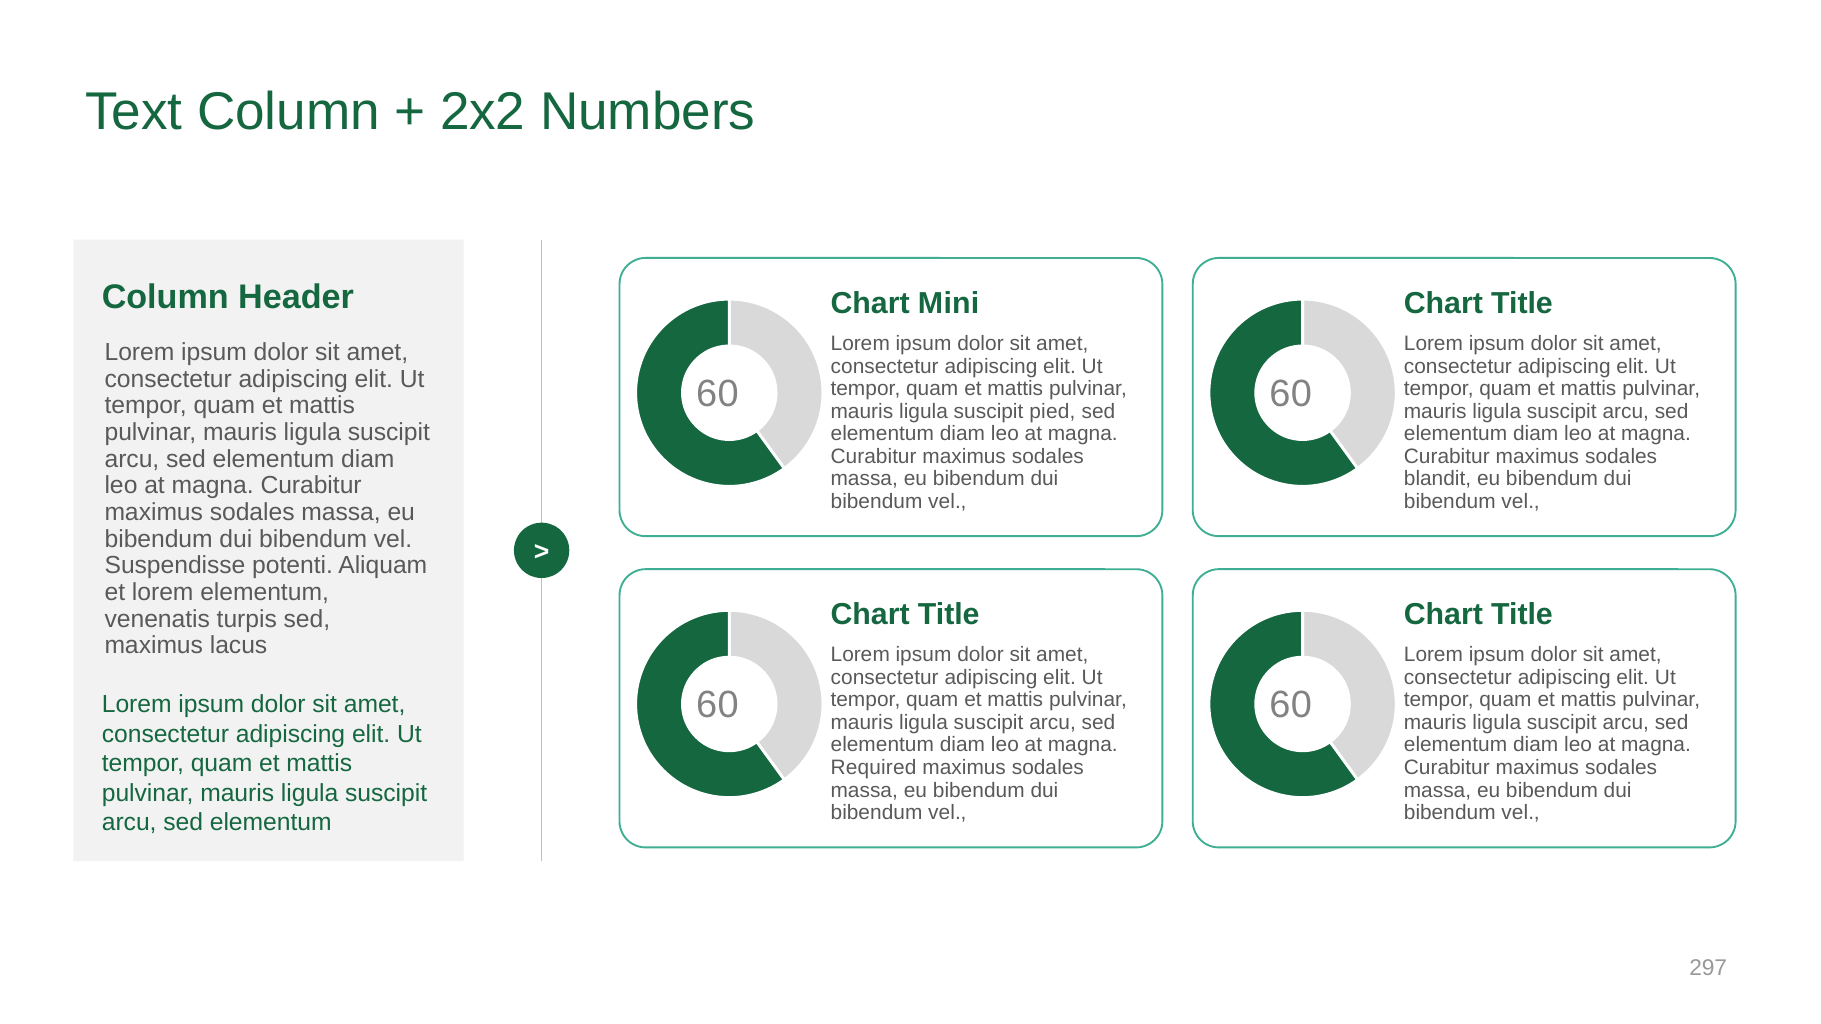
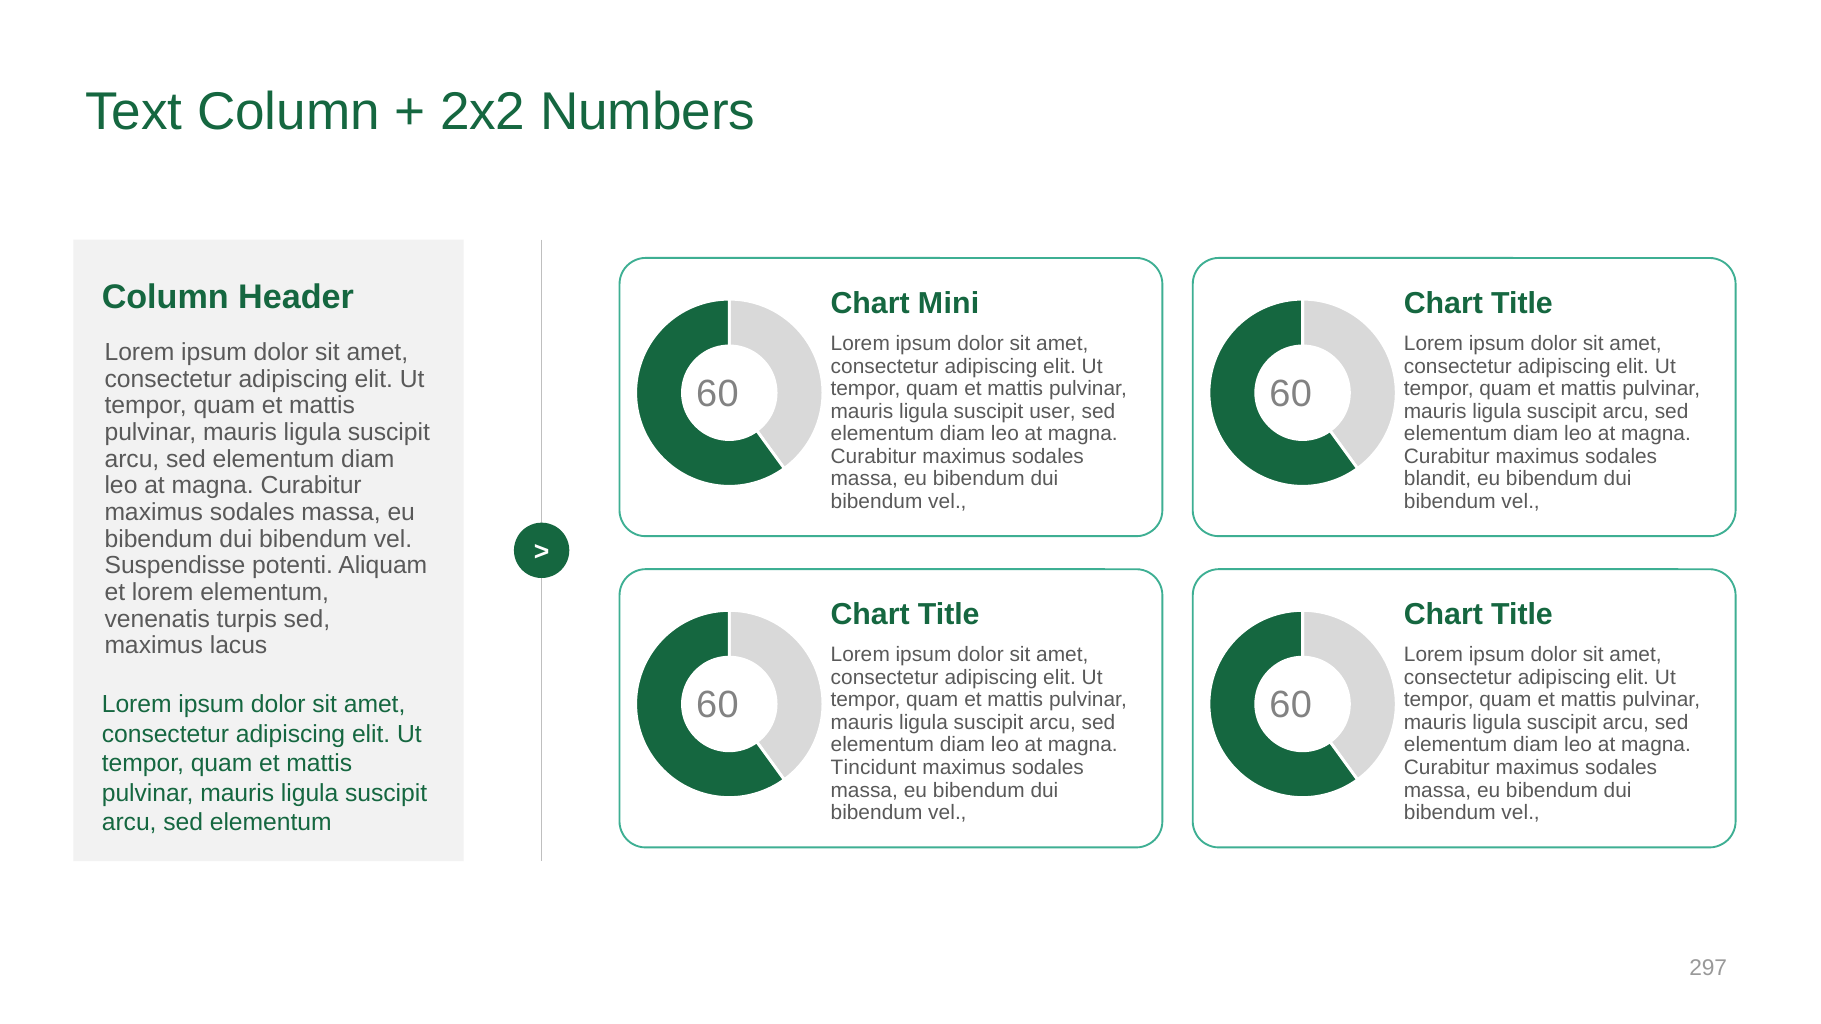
pied: pied -> user
Required: Required -> Tincidunt
